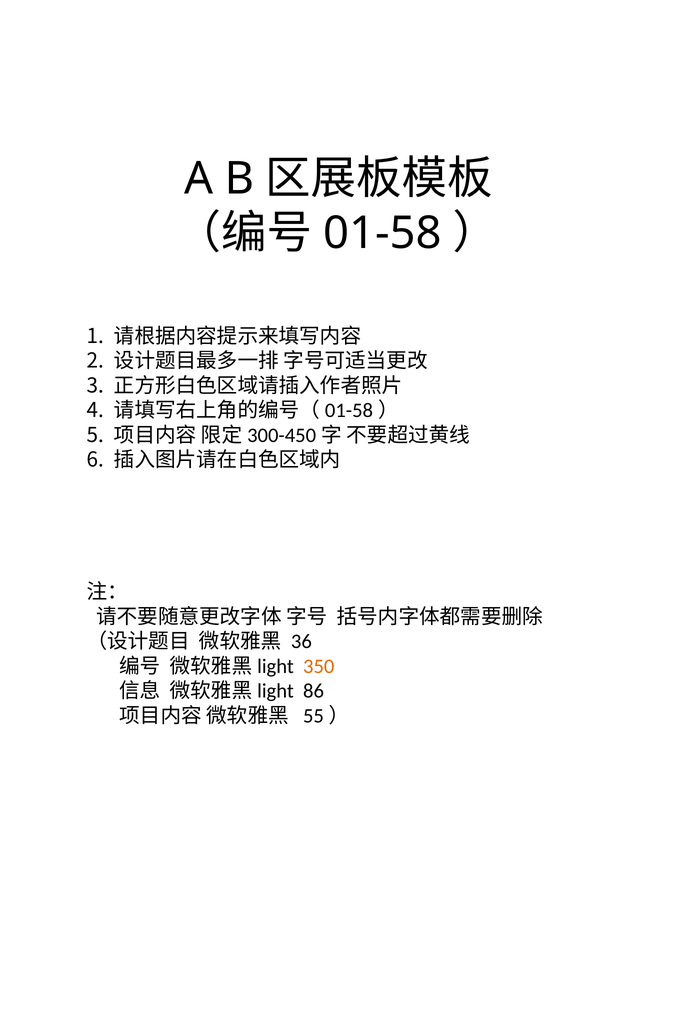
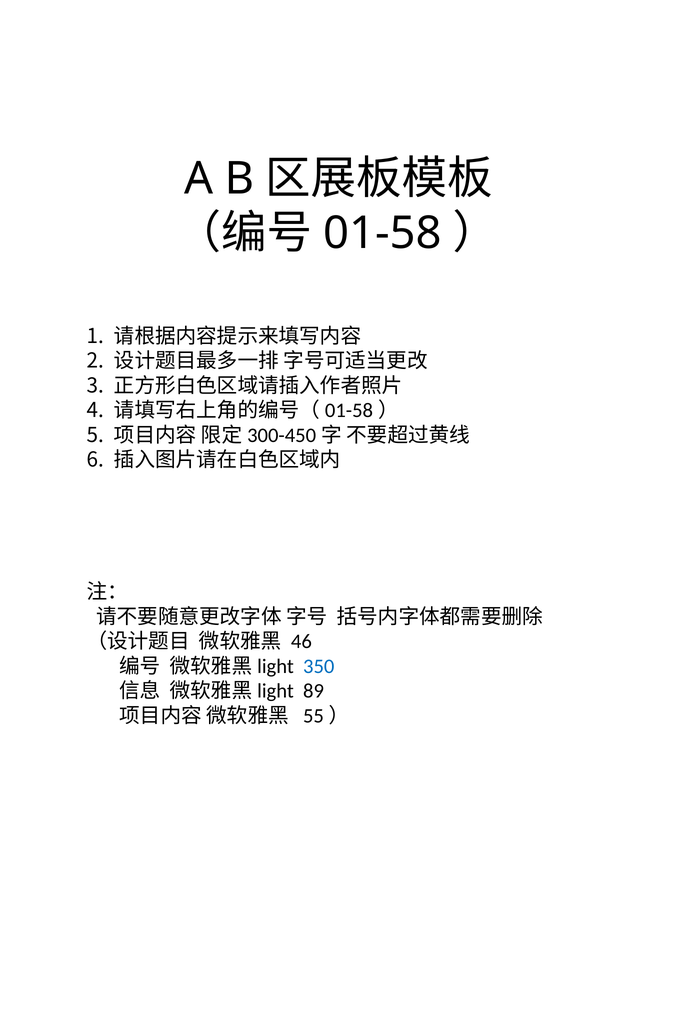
36: 36 -> 46
350 colour: orange -> blue
86: 86 -> 89
